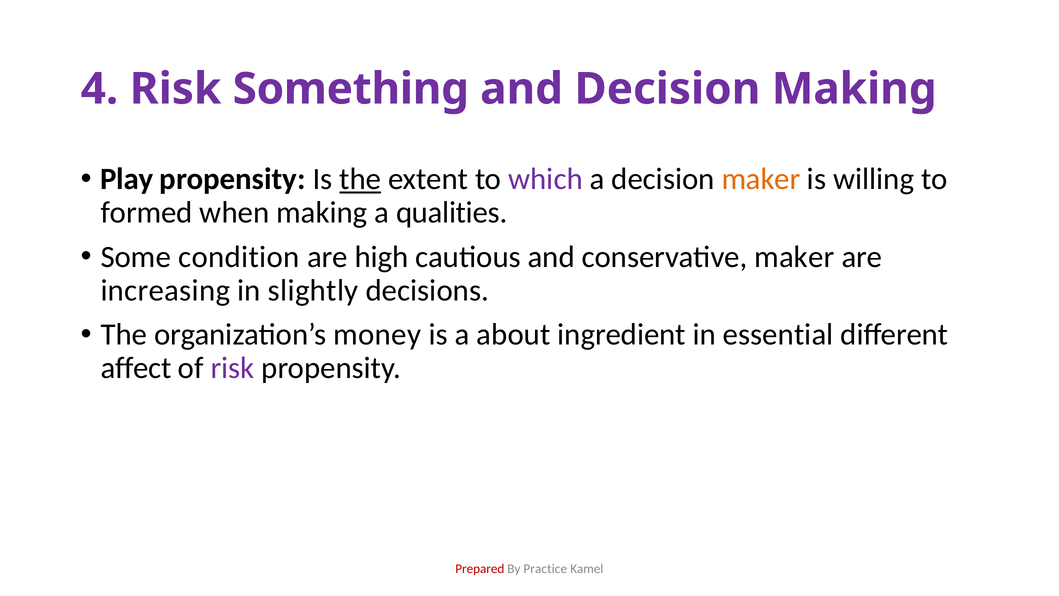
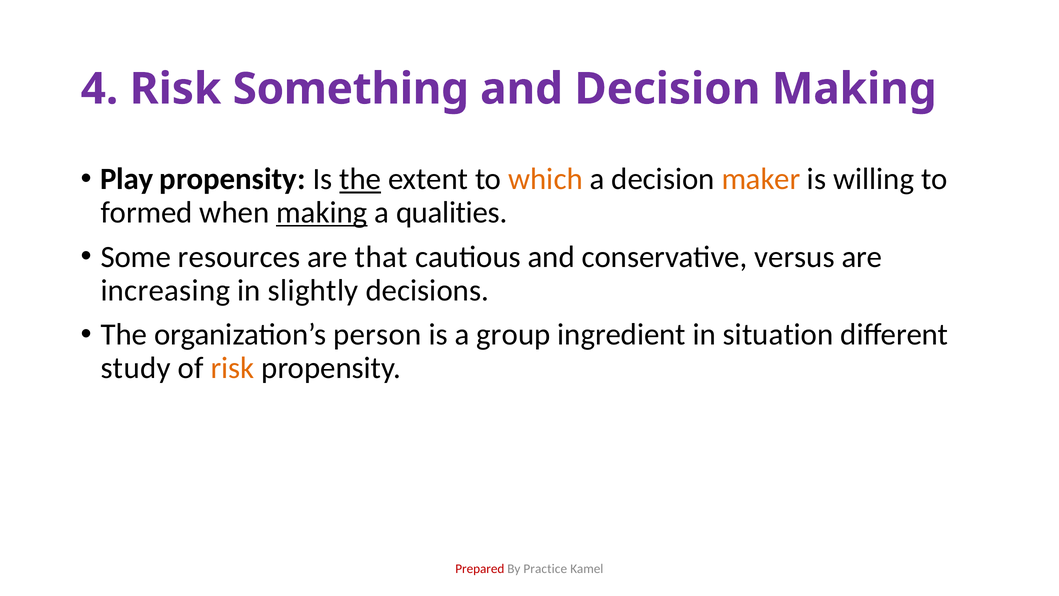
which colour: purple -> orange
making at (322, 212) underline: none -> present
condition: condition -> resources
high: high -> that
conservative maker: maker -> versus
money: money -> person
about: about -> group
essential: essential -> situation
affect: affect -> study
risk at (232, 368) colour: purple -> orange
